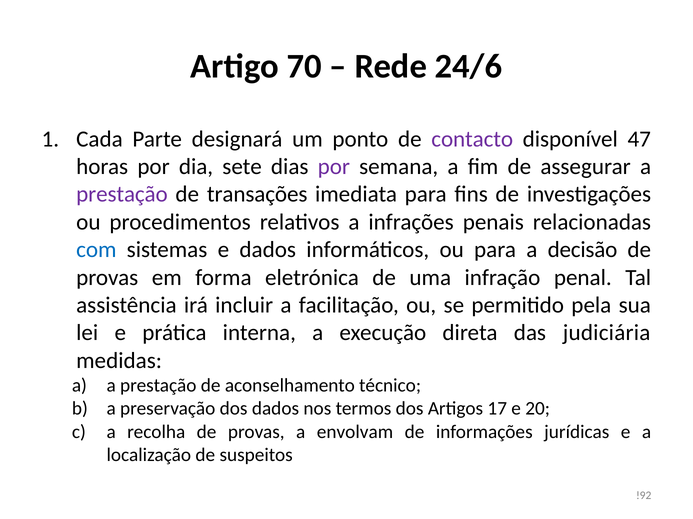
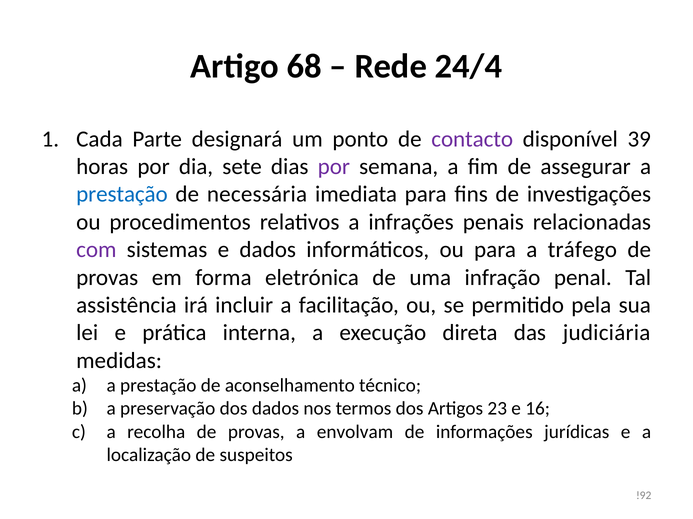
70: 70 -> 68
24/6: 24/6 -> 24/4
47: 47 -> 39
prestação at (122, 195) colour: purple -> blue
transações: transações -> necessária
com colour: blue -> purple
decisão: decisão -> tráfego
17: 17 -> 23
20: 20 -> 16
